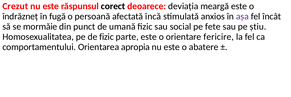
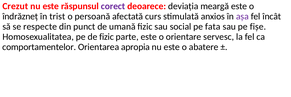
corect colour: black -> purple
fugă: fugă -> trist
încă: încă -> curs
mormăie: mormăie -> respecte
fete: fete -> fata
știu: știu -> fișe
fericire: fericire -> servesc
comportamentului: comportamentului -> comportamentelor
